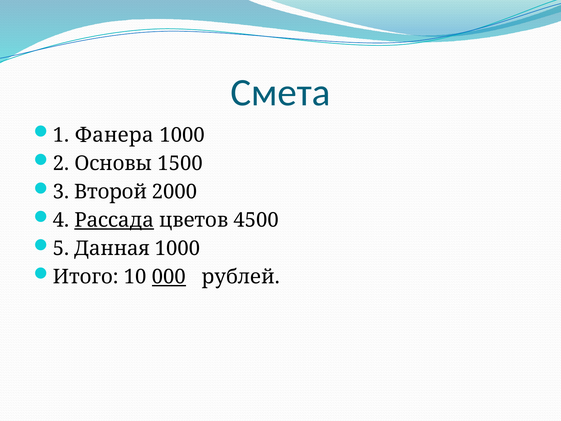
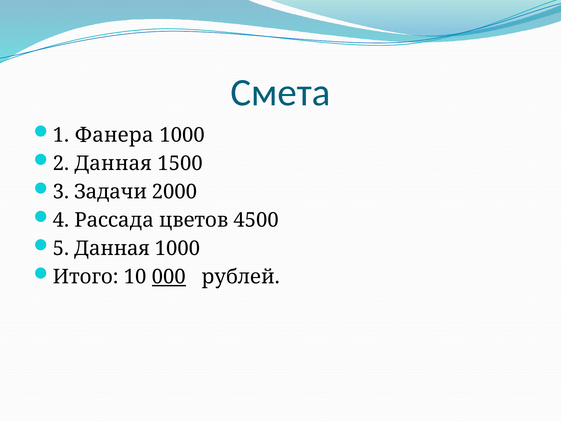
2 Основы: Основы -> Данная
Второй: Второй -> Задачи
Рассада underline: present -> none
